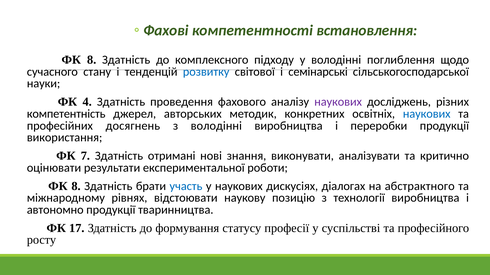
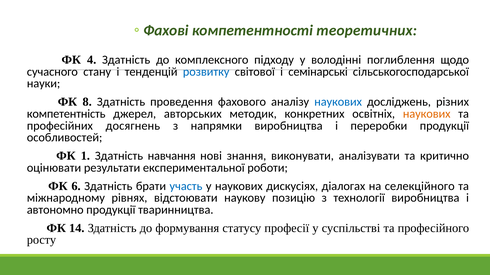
встановлення: встановлення -> теоретичних
8 at (92, 60): 8 -> 4
4: 4 -> 8
наукових at (338, 102) colour: purple -> blue
наукових at (427, 114) colour: blue -> orange
з володінні: володінні -> напрямки
використання: використання -> особливостей
7: 7 -> 1
отримані: отримані -> навчання
8 at (76, 186): 8 -> 6
абстрактного: абстрактного -> селекційного
17: 17 -> 14
